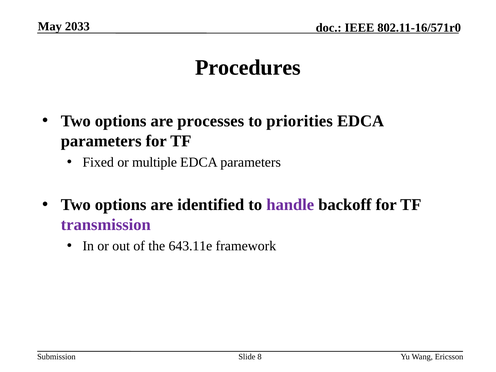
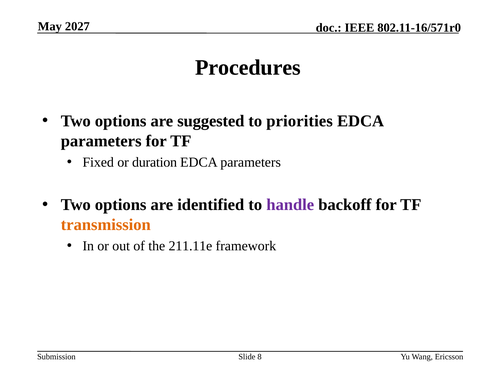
2033: 2033 -> 2027
processes: processes -> suggested
multiple: multiple -> duration
transmission colour: purple -> orange
643.11e: 643.11e -> 211.11e
